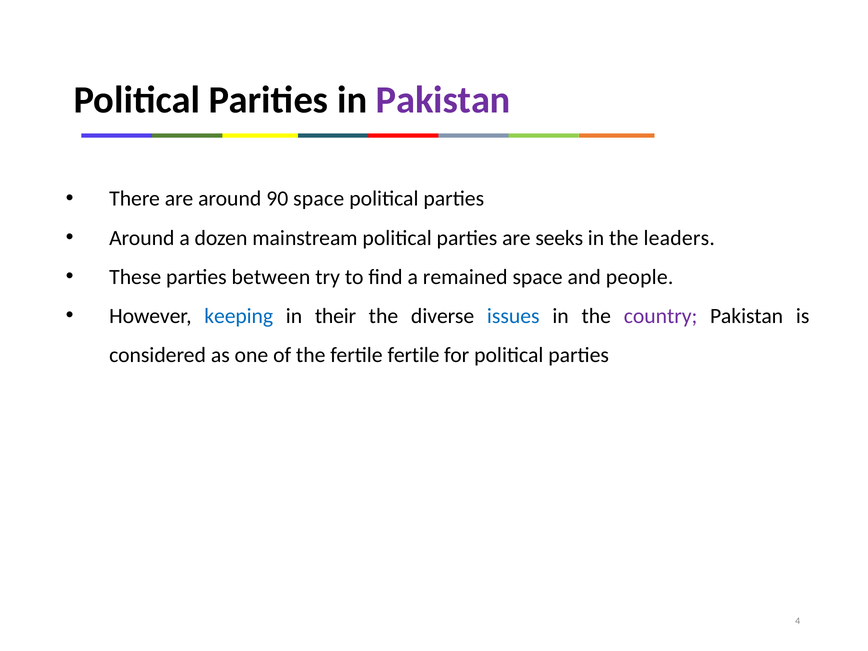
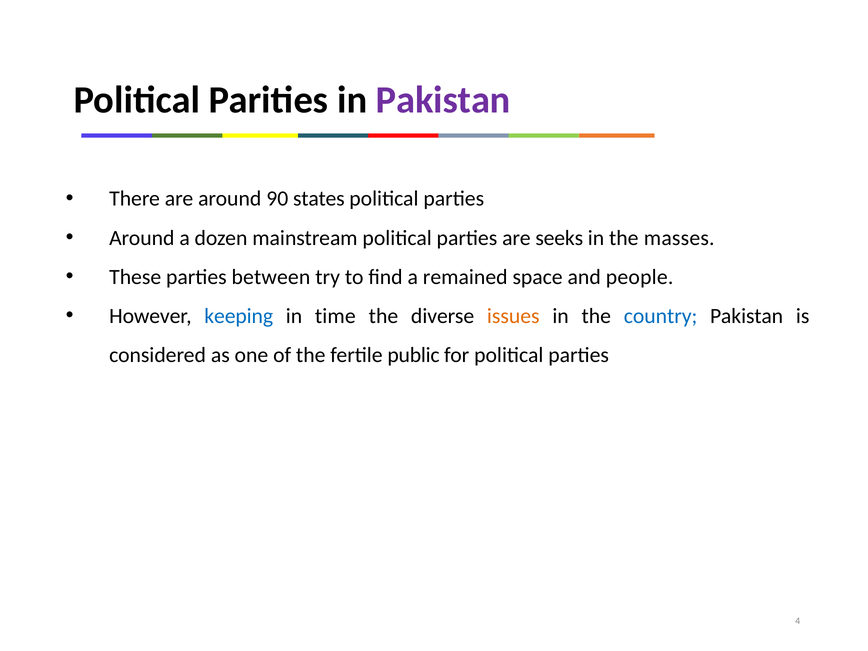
90 space: space -> states
leaders: leaders -> masses
their: their -> time
issues colour: blue -> orange
country colour: purple -> blue
fertile fertile: fertile -> public
